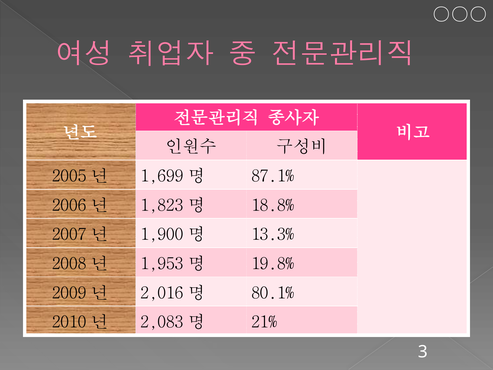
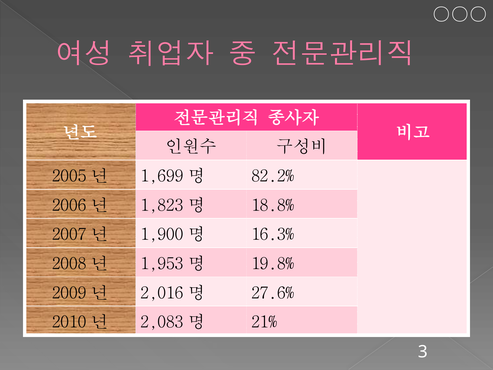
87.1%: 87.1% -> 82.2%
13.3%: 13.3% -> 16.3%
80.1%: 80.1% -> 27.6%
